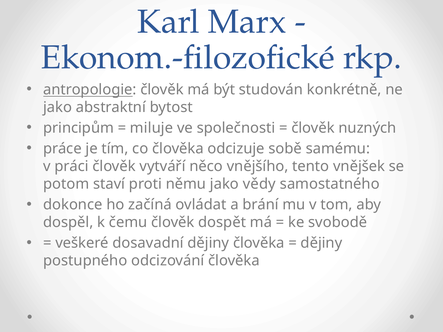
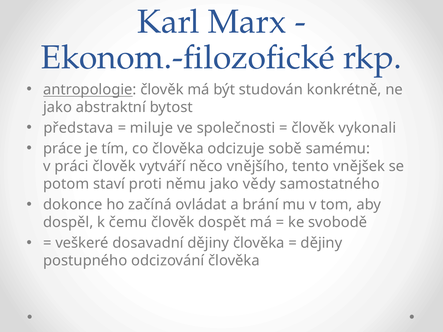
principům: principům -> představa
nuzných: nuzných -> vykonali
